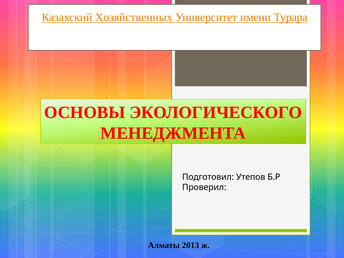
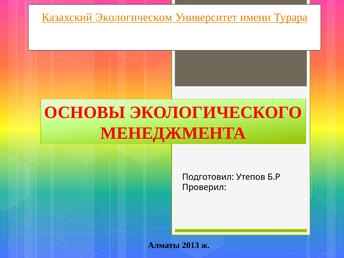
Хозяйственных: Хозяйственных -> Экологическом
